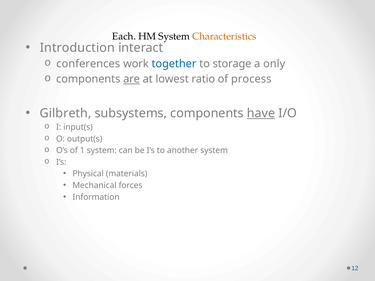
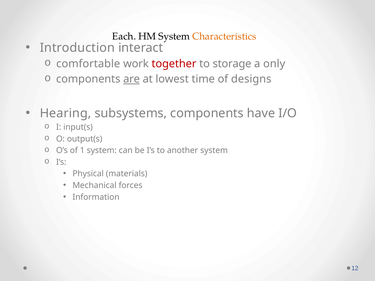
conferences: conferences -> comfortable
together colour: blue -> red
ratio: ratio -> time
process: process -> designs
Gilbreth: Gilbreth -> Hearing
have underline: present -> none
